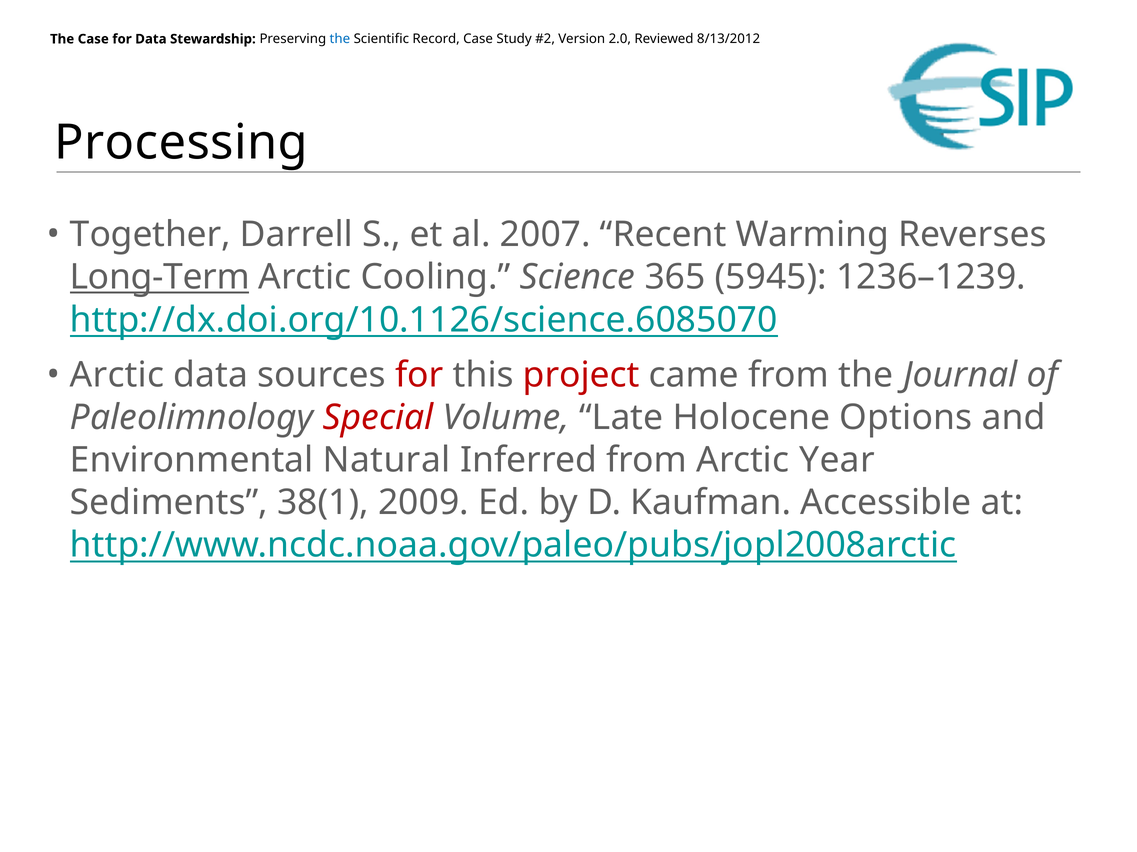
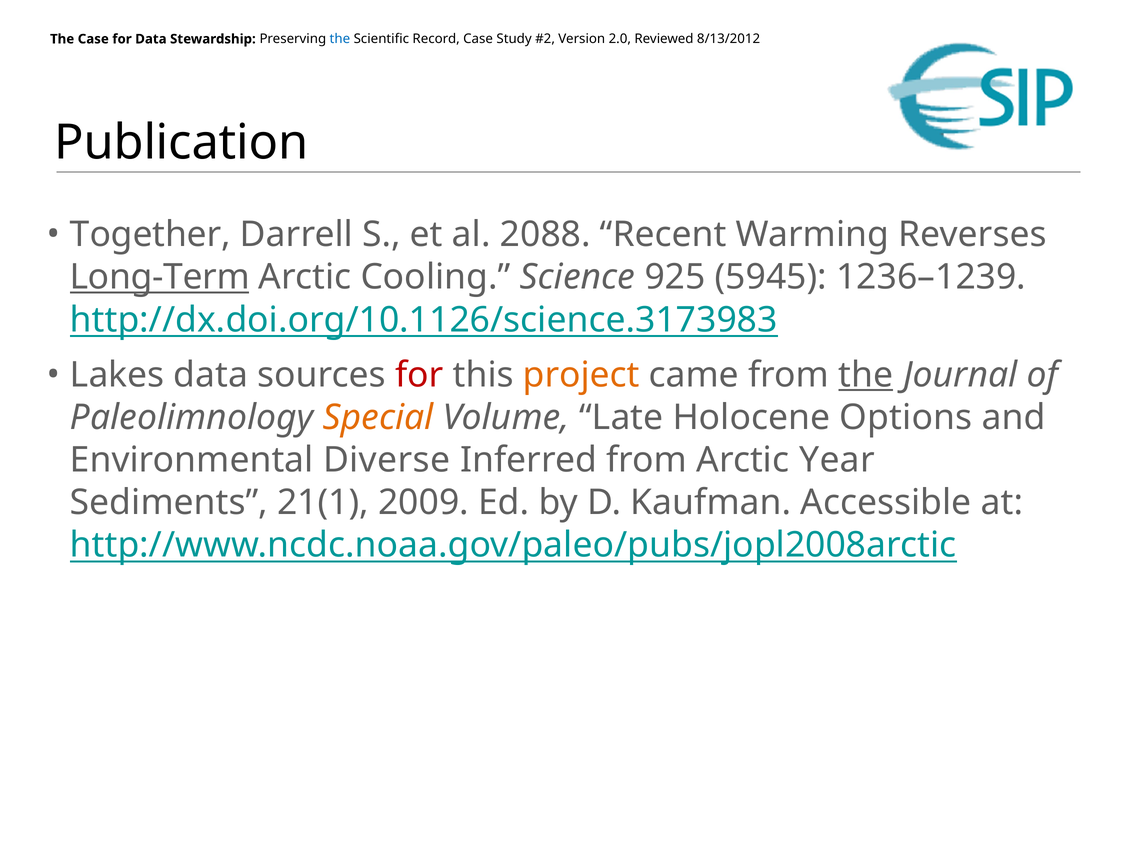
Processing: Processing -> Publication
2007: 2007 -> 2088
365: 365 -> 925
http://dx.doi.org/10.1126/science.6085070: http://dx.doi.org/10.1126/science.6085070 -> http://dx.doi.org/10.1126/science.3173983
Arctic at (117, 375): Arctic -> Lakes
project colour: red -> orange
the at (866, 375) underline: none -> present
Special colour: red -> orange
Natural: Natural -> Diverse
38(1: 38(1 -> 21(1
